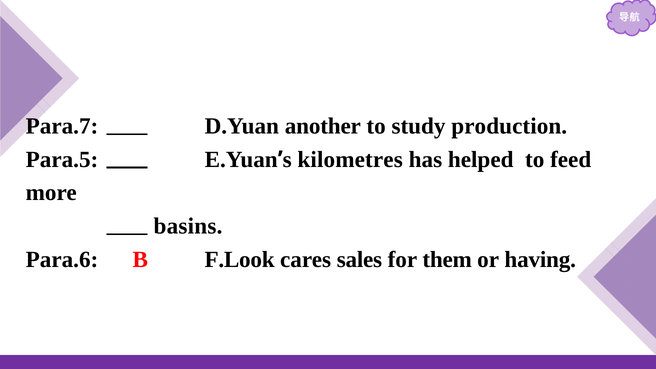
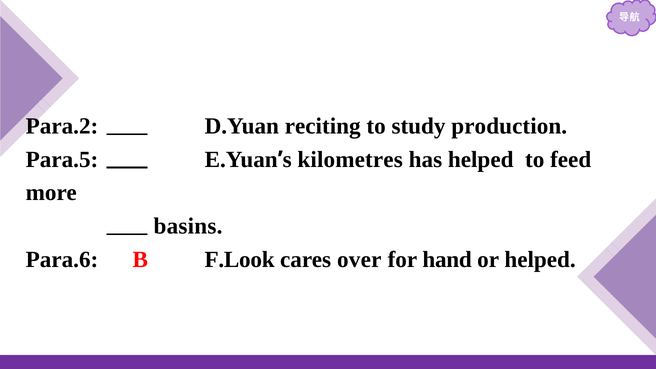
Para.7: Para.7 -> Para.2
another: another -> reciting
sales: sales -> over
them: them -> hand
or having: having -> helped
